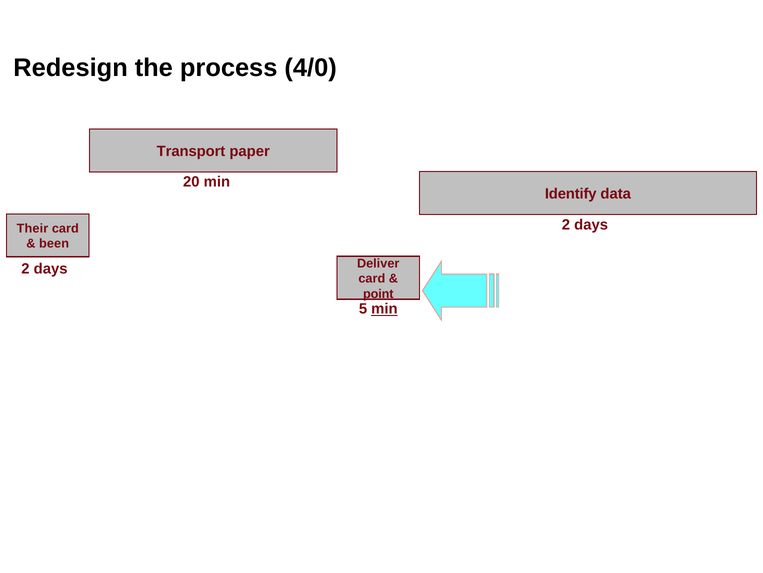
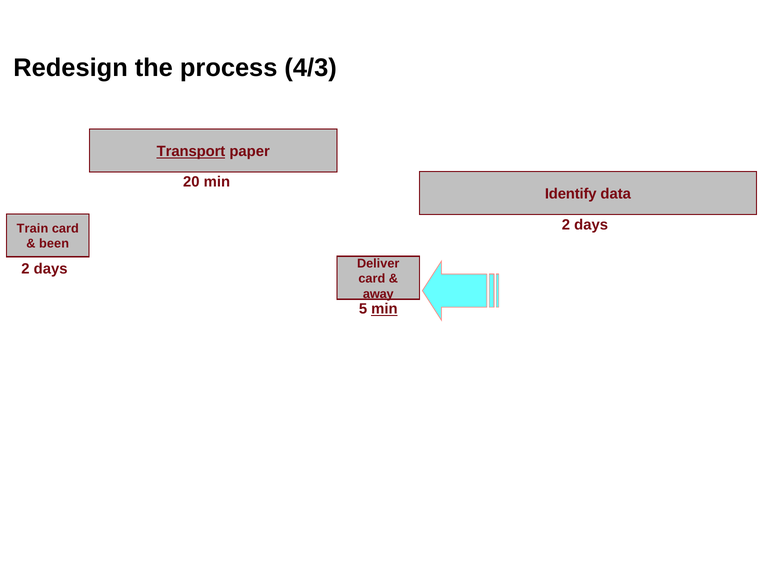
4/0: 4/0 -> 4/3
Transport underline: none -> present
Their: Their -> Train
point: point -> away
